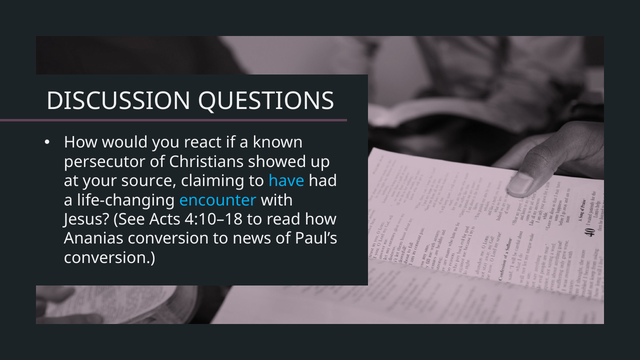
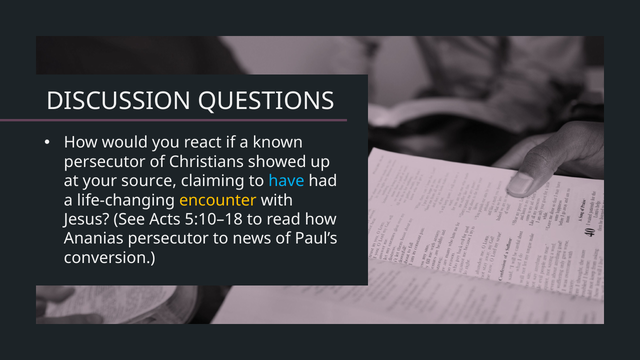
encounter colour: light blue -> yellow
4:10–18: 4:10–18 -> 5:10–18
Ananias conversion: conversion -> persecutor
